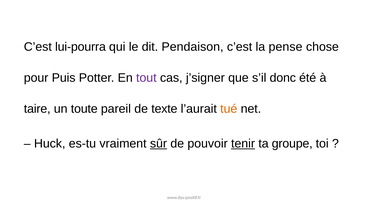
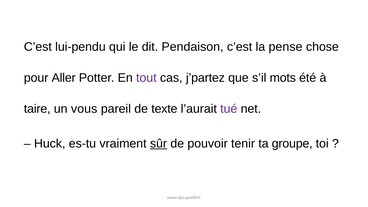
lui-pourra: lui-pourra -> lui-pendu
Puis: Puis -> Aller
j’signer: j’signer -> j’partez
donc: donc -> mots
toute: toute -> vous
tué colour: orange -> purple
tenir underline: present -> none
